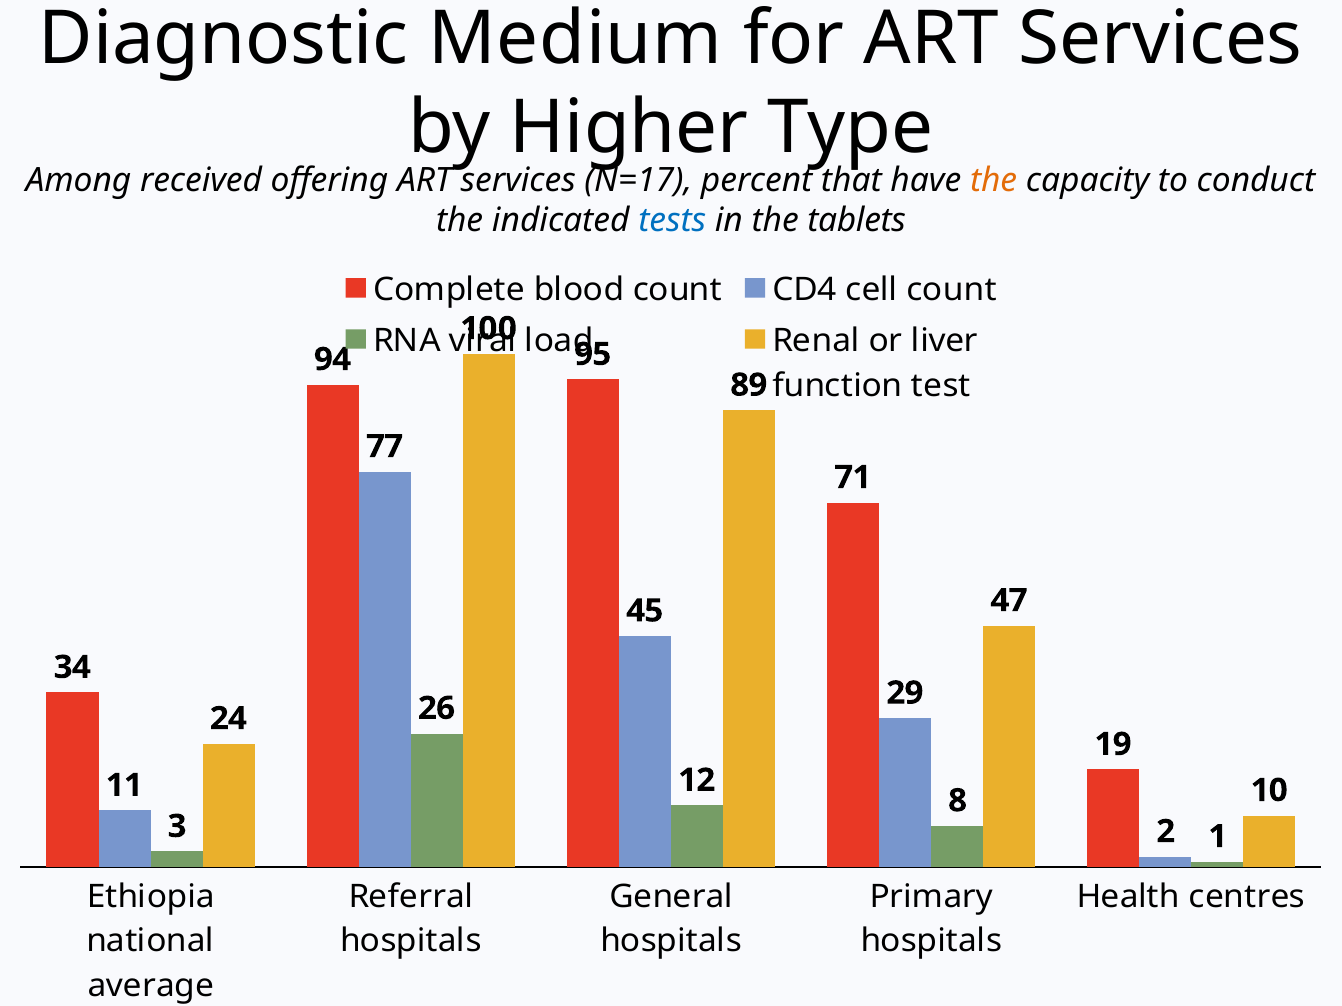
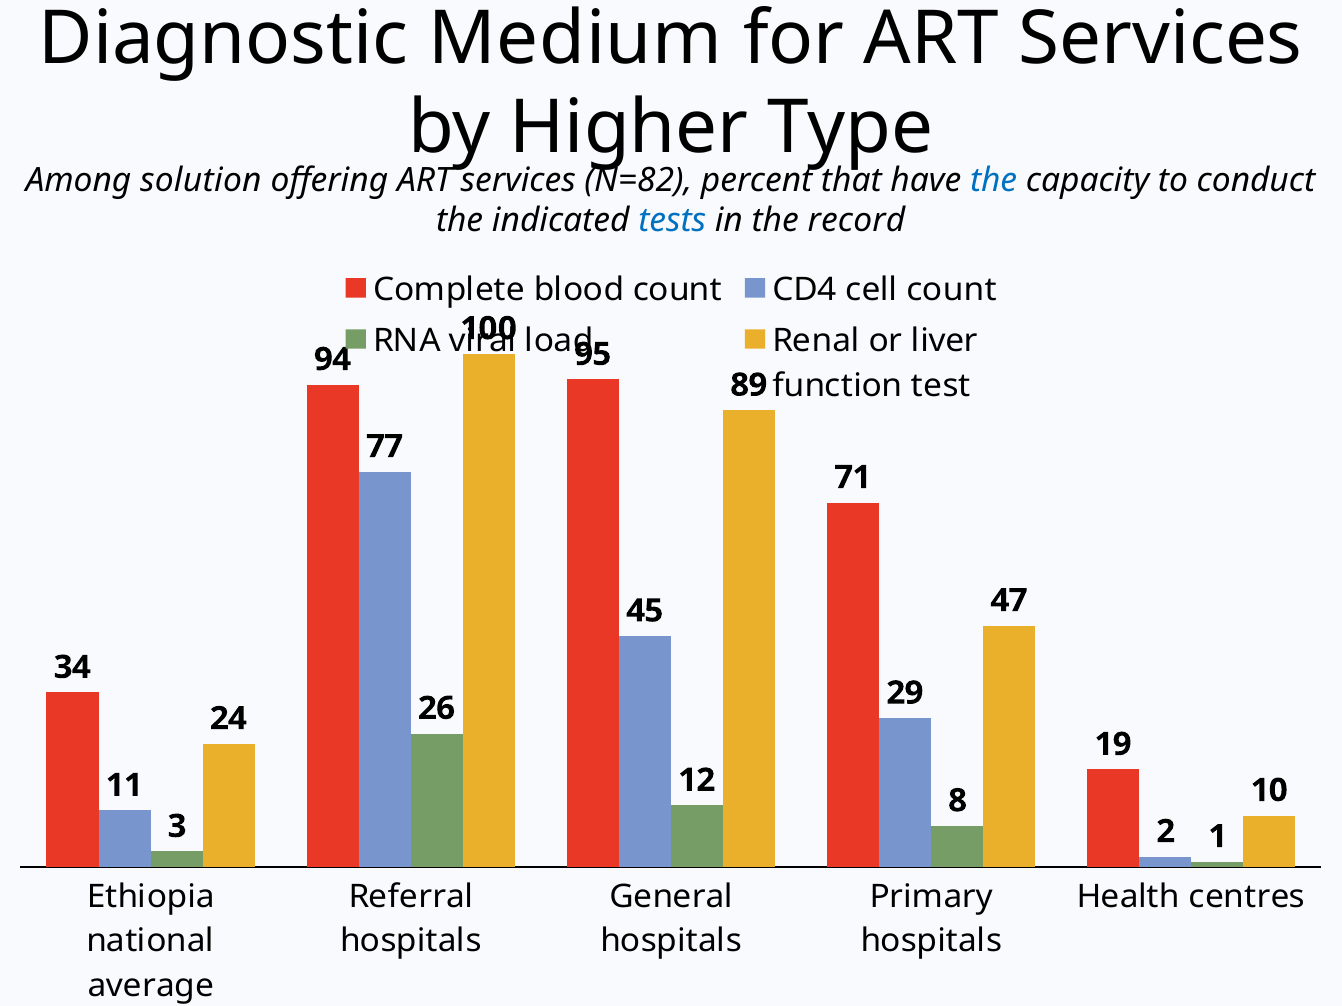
received: received -> solution
N=17: N=17 -> N=82
the at (994, 180) colour: orange -> blue
tablets: tablets -> record
